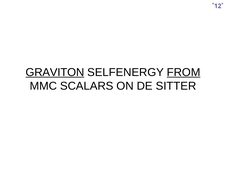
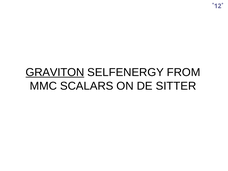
FROM underline: present -> none
